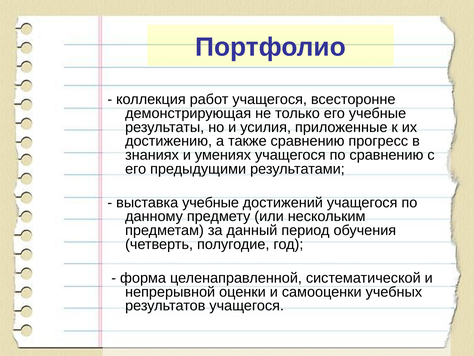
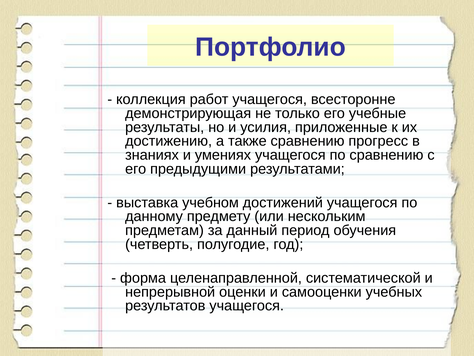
выставка учебные: учебные -> учебном
